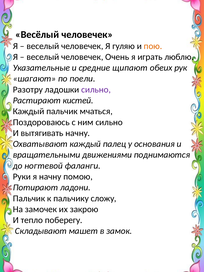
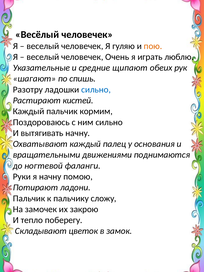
поели: поели -> спишь
сильно at (96, 90) colour: purple -> blue
мчаться: мчаться -> кормим
машет: машет -> цветок
